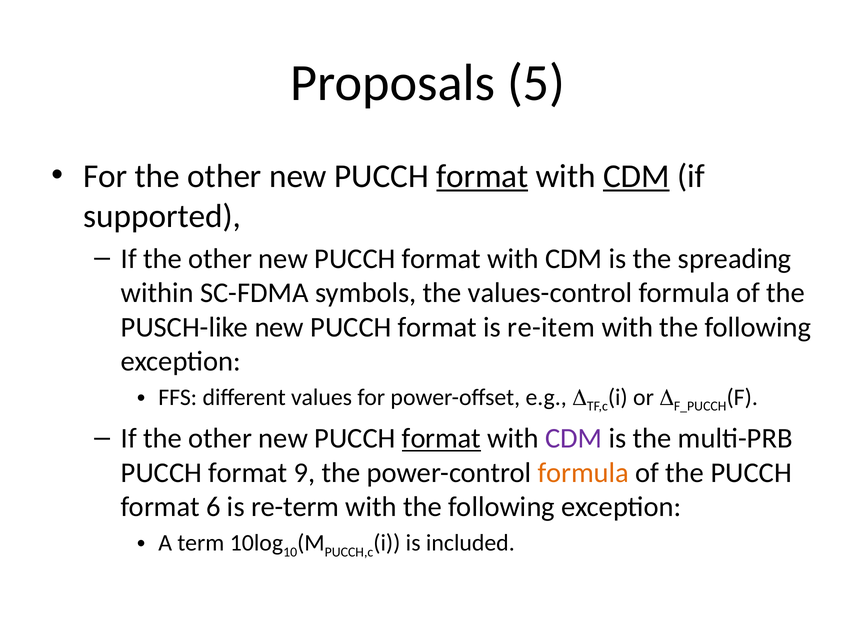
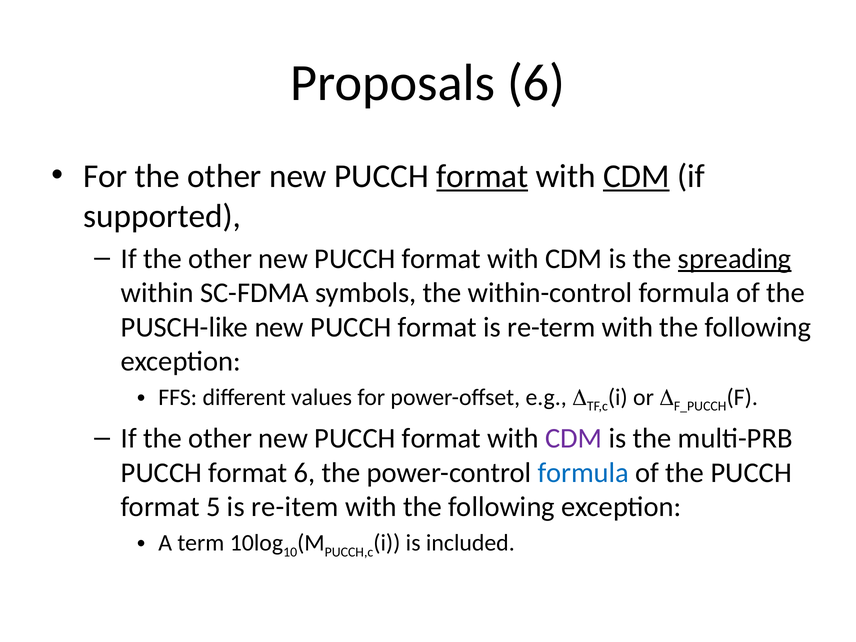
Proposals 5: 5 -> 6
spreading underline: none -> present
values-control: values-control -> within-control
re-item: re-item -> re-term
format at (441, 439) underline: present -> none
format 9: 9 -> 6
formula at (583, 473) colour: orange -> blue
6: 6 -> 5
re-term: re-term -> re-item
